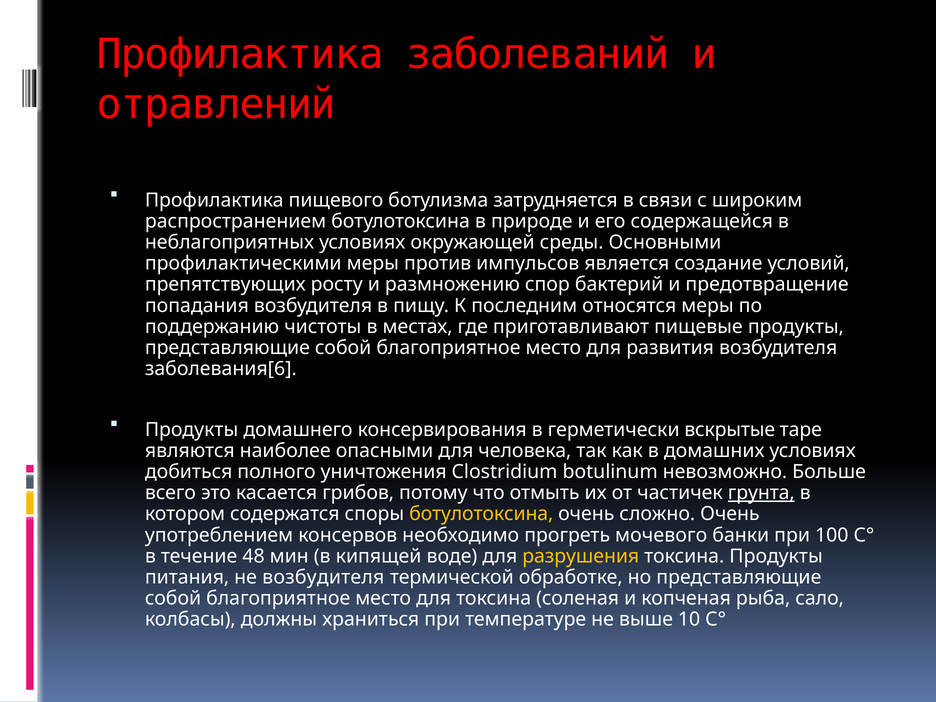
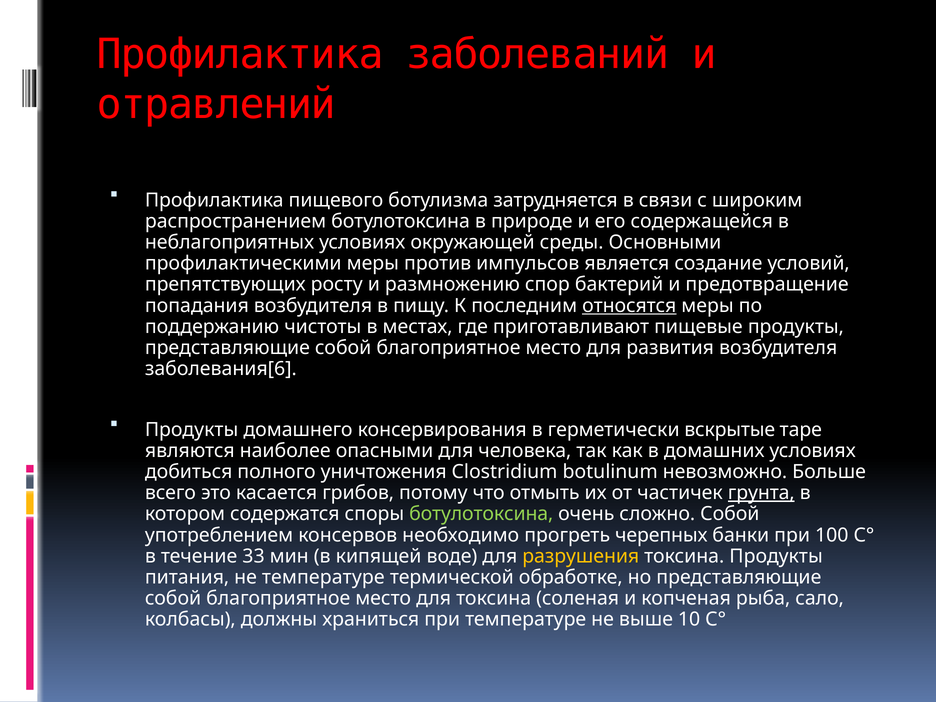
относятся underline: none -> present
ботулотоксина at (481, 514) colour: yellow -> light green
сложно Очень: Очень -> Собой
мочевого: мочевого -> черепных
48: 48 -> 33
не возбудителя: возбудителя -> температуре
